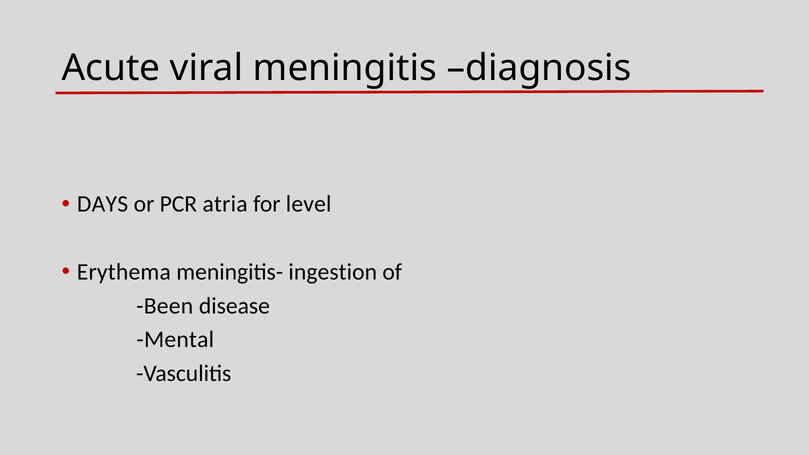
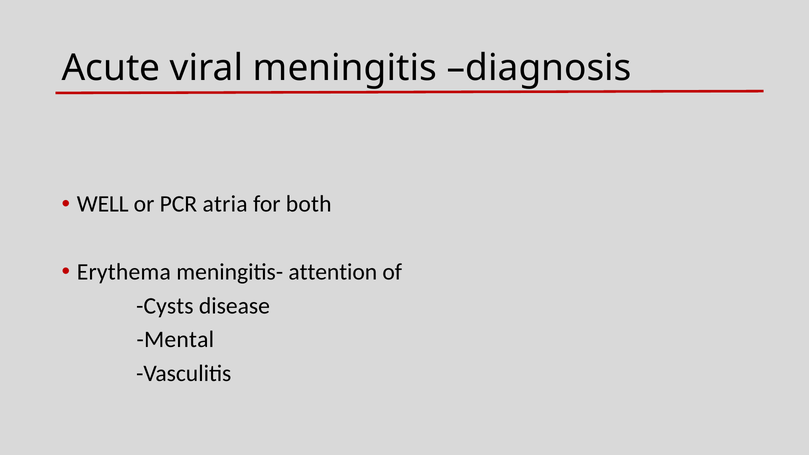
DAYS: DAYS -> WELL
level: level -> both
ingestion: ingestion -> attention
Been: Been -> Cysts
